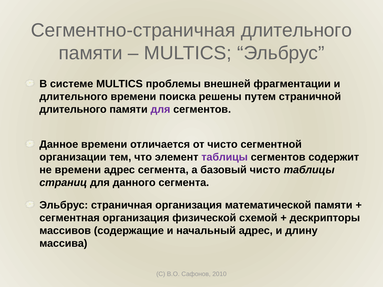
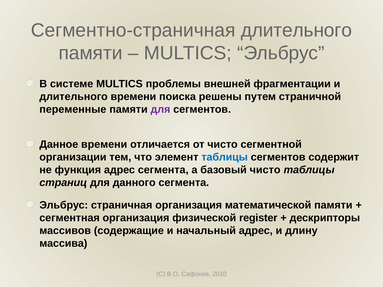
длительного at (73, 109): длительного -> переменные
таблицы at (225, 157) colour: purple -> blue
не времени: времени -> функция
схемой: схемой -> register
